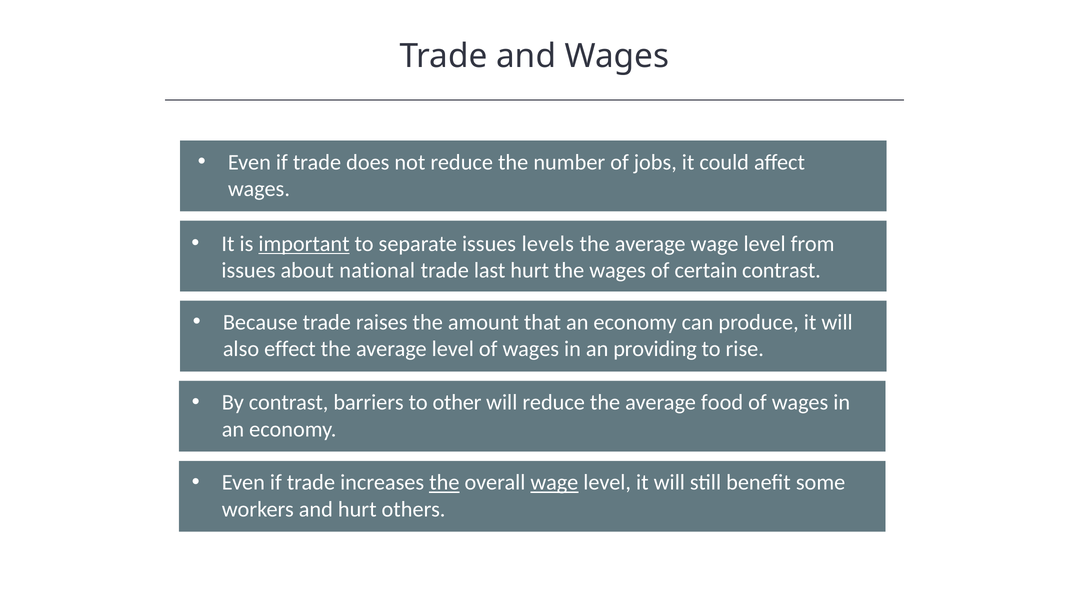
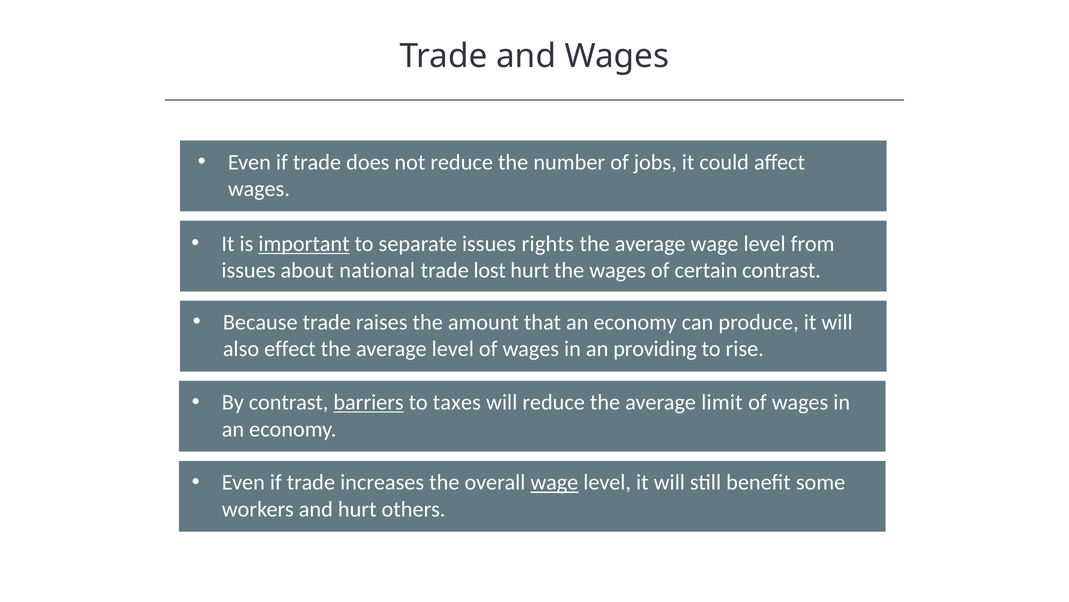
levels: levels -> rights
last: last -> lost
barriers underline: none -> present
other: other -> taxes
food: food -> limit
the at (444, 482) underline: present -> none
